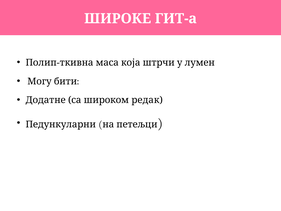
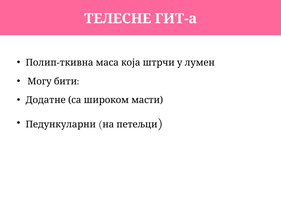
ШИРОКЕ: ШИРОКЕ -> ТЕЛЕСНЕ
редак: редак -> масти
